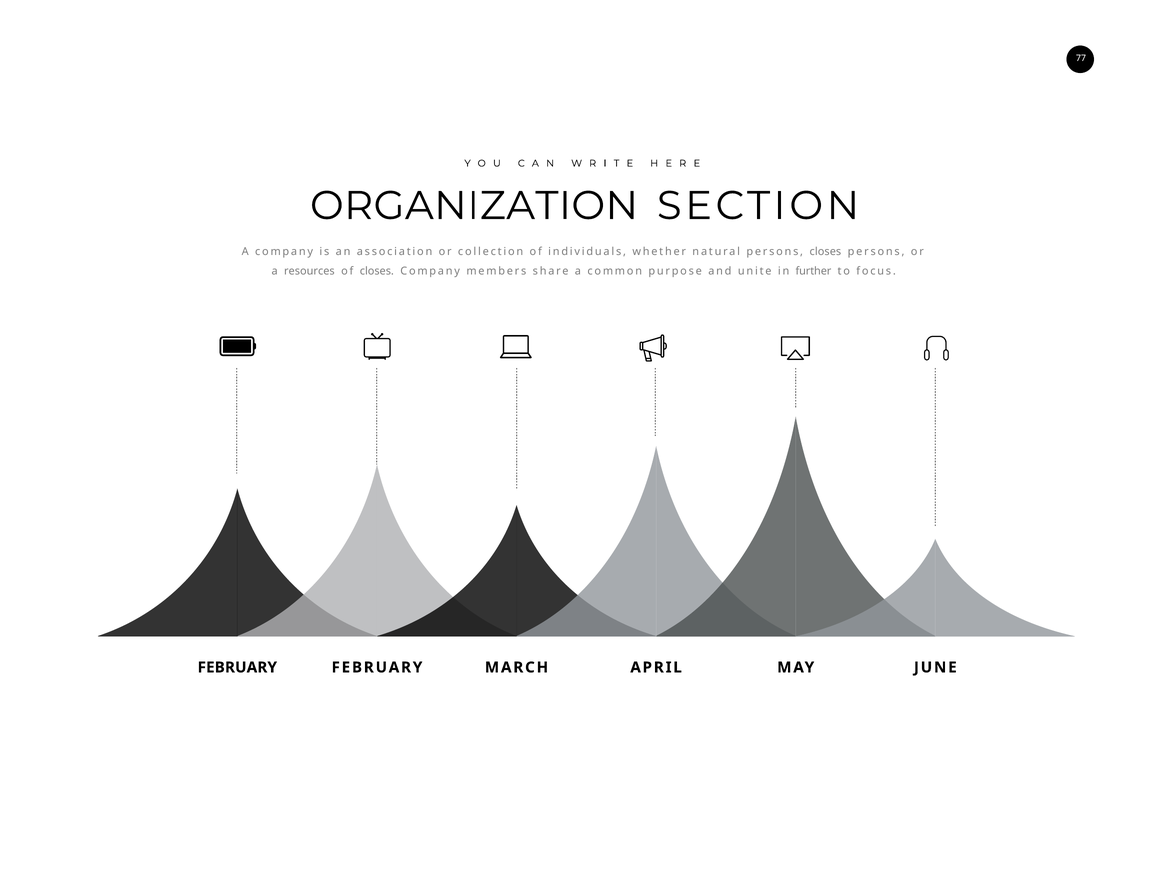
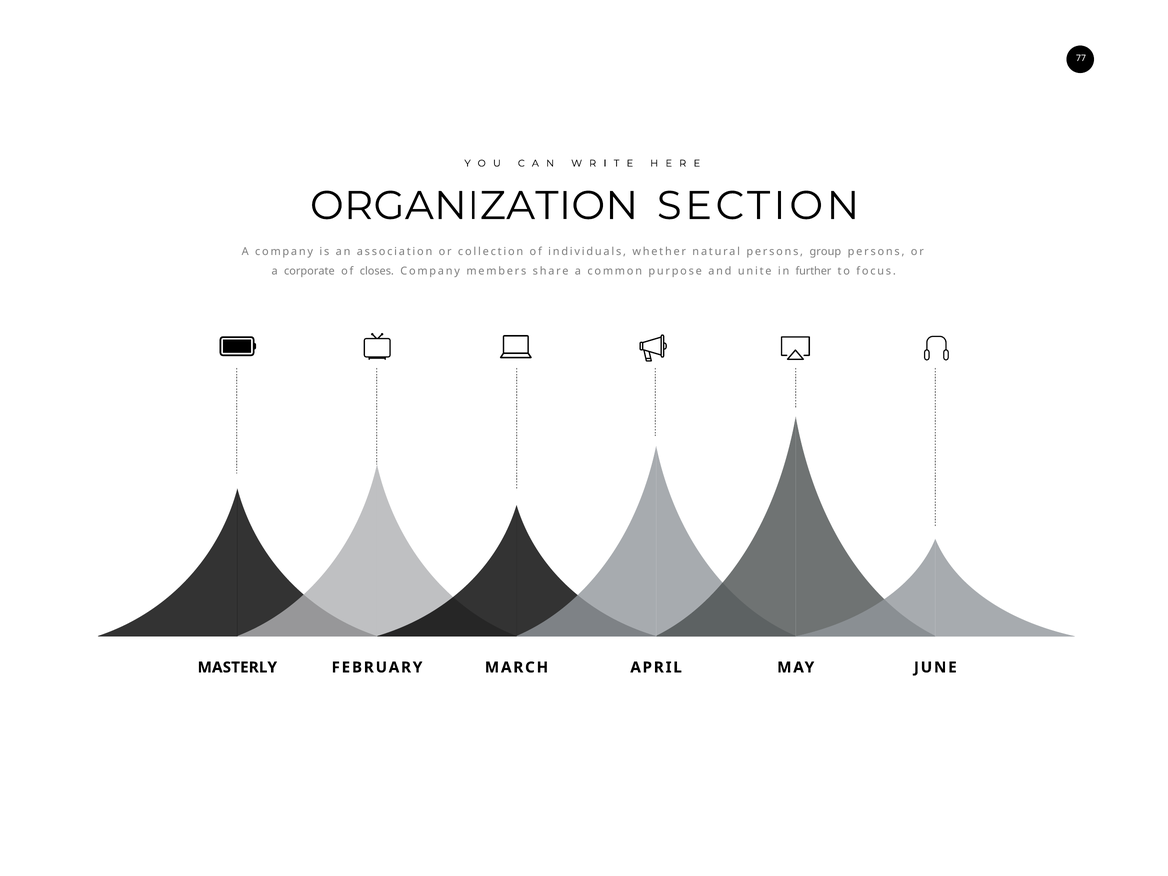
persons closes: closes -> group
resources: resources -> corporate
FEBRUARY at (237, 667): FEBRUARY -> MASTERLY
